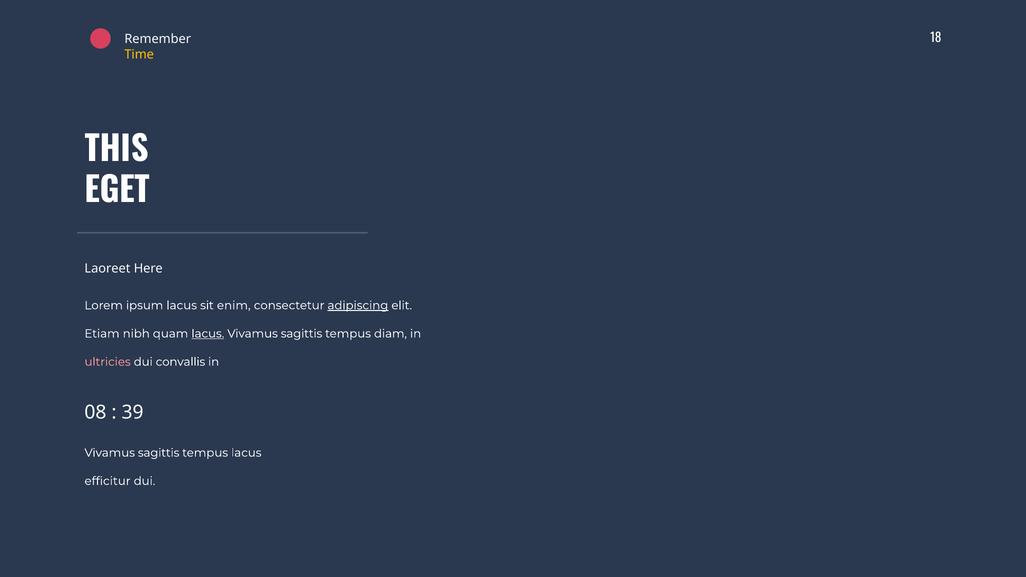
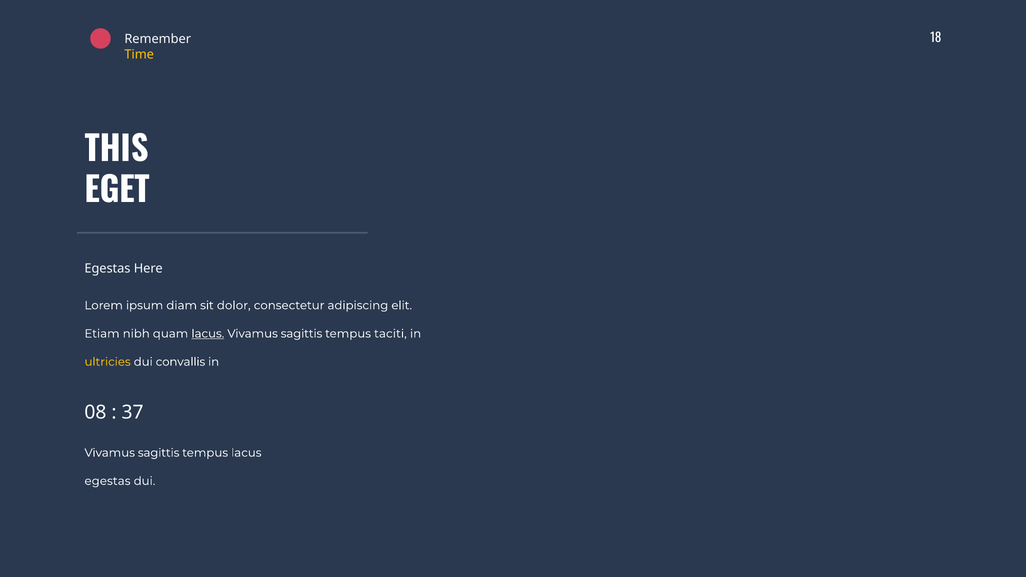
Laoreet at (107, 269): Laoreet -> Egestas
ipsum lacus: lacus -> diam
enim: enim -> dolor
adipiscing underline: present -> none
diam: diam -> taciti
ultricies colour: pink -> yellow
39: 39 -> 37
efficitur at (108, 481): efficitur -> egestas
